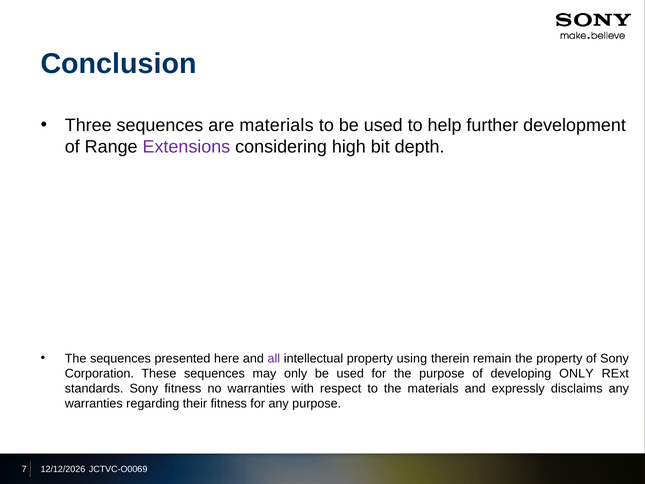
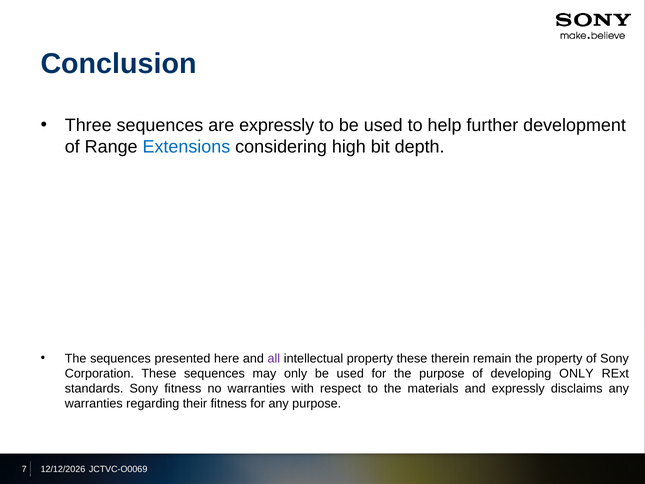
are materials: materials -> expressly
Extensions colour: purple -> blue
property using: using -> these
